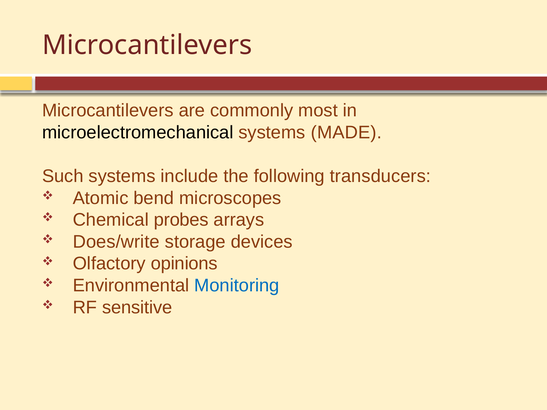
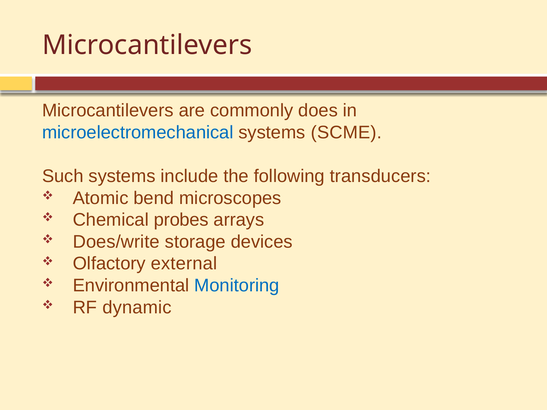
most: most -> does
microelectromechanical colour: black -> blue
MADE: MADE -> SCME
opinions: opinions -> external
sensitive: sensitive -> dynamic
